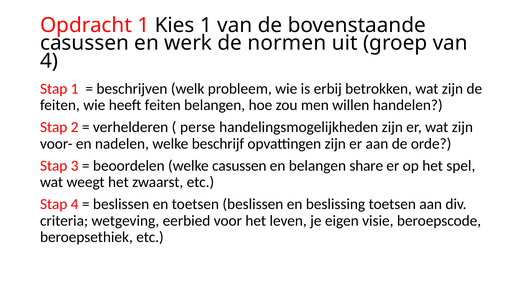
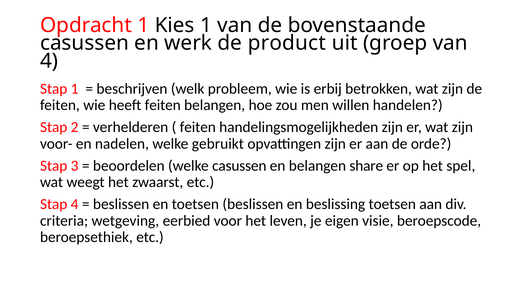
normen: normen -> product
perse at (198, 127): perse -> feiten
beschrijf: beschrijf -> gebruikt
